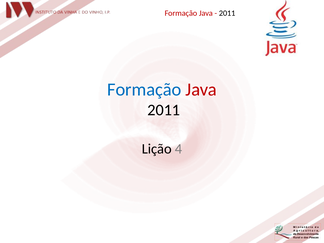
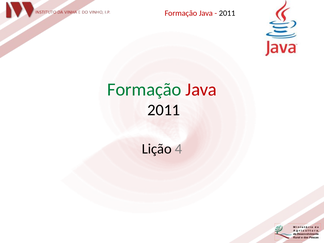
Formação at (144, 89) colour: blue -> green
